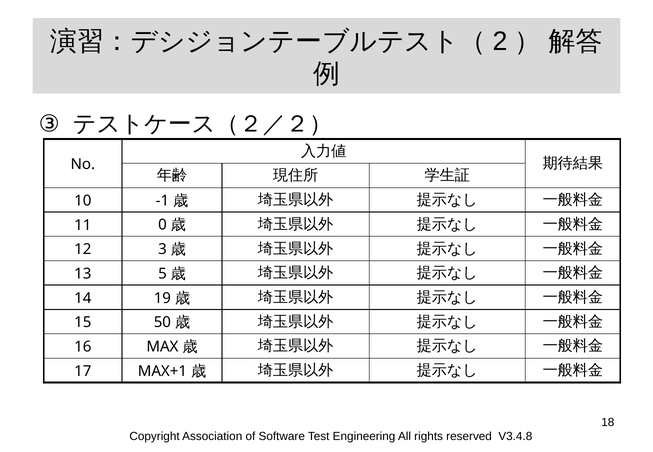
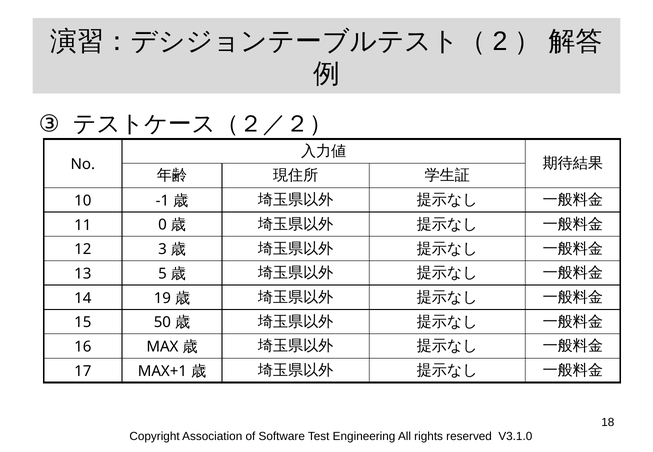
V3.4.8: V3.4.8 -> V3.1.0
